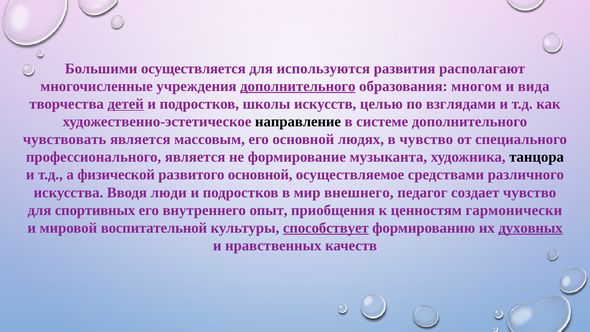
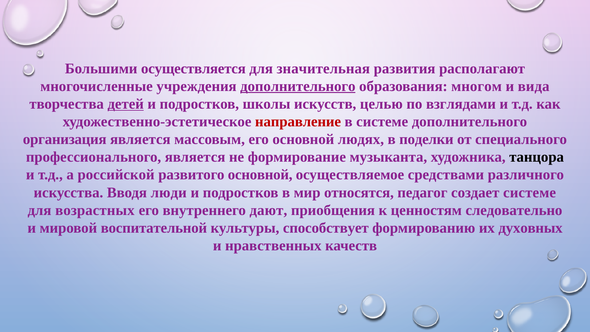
используются: используются -> значительная
направление colour: black -> red
чувствовать: чувствовать -> организация
в чувство: чувство -> поделки
физической: физической -> российской
внешнего: внешнего -> относятся
создает чувство: чувство -> системе
спортивных: спортивных -> возрастных
опыт: опыт -> дают
гармонически: гармонически -> следовательно
способствует underline: present -> none
духовных underline: present -> none
